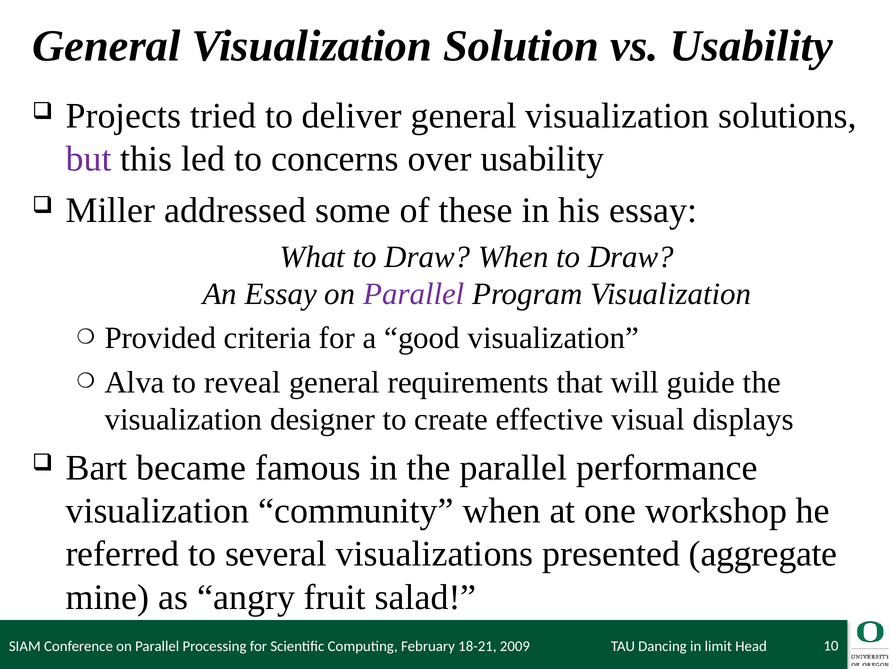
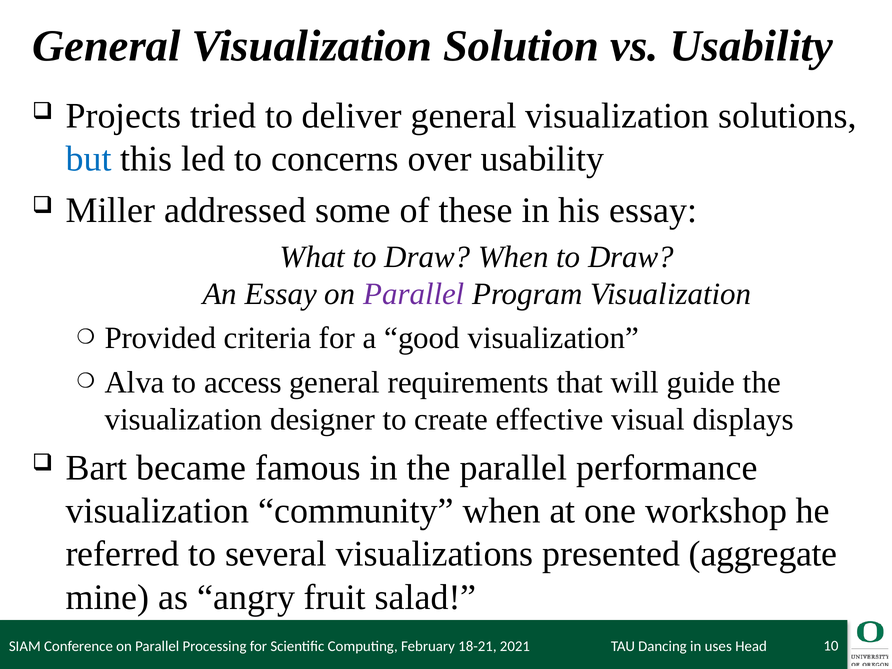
but colour: purple -> blue
reveal: reveal -> access
2009: 2009 -> 2021
limit: limit -> uses
